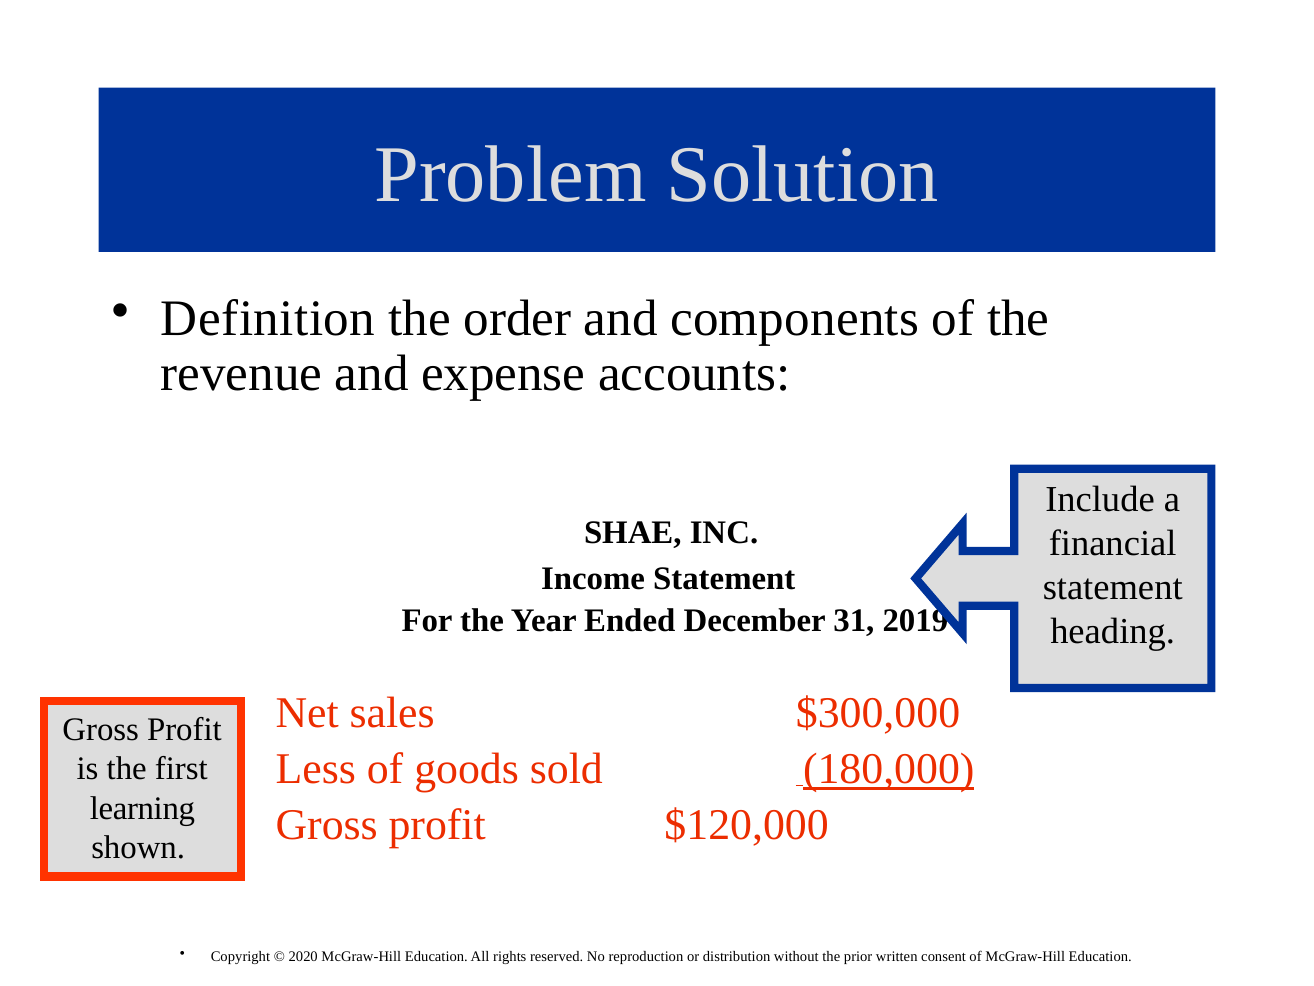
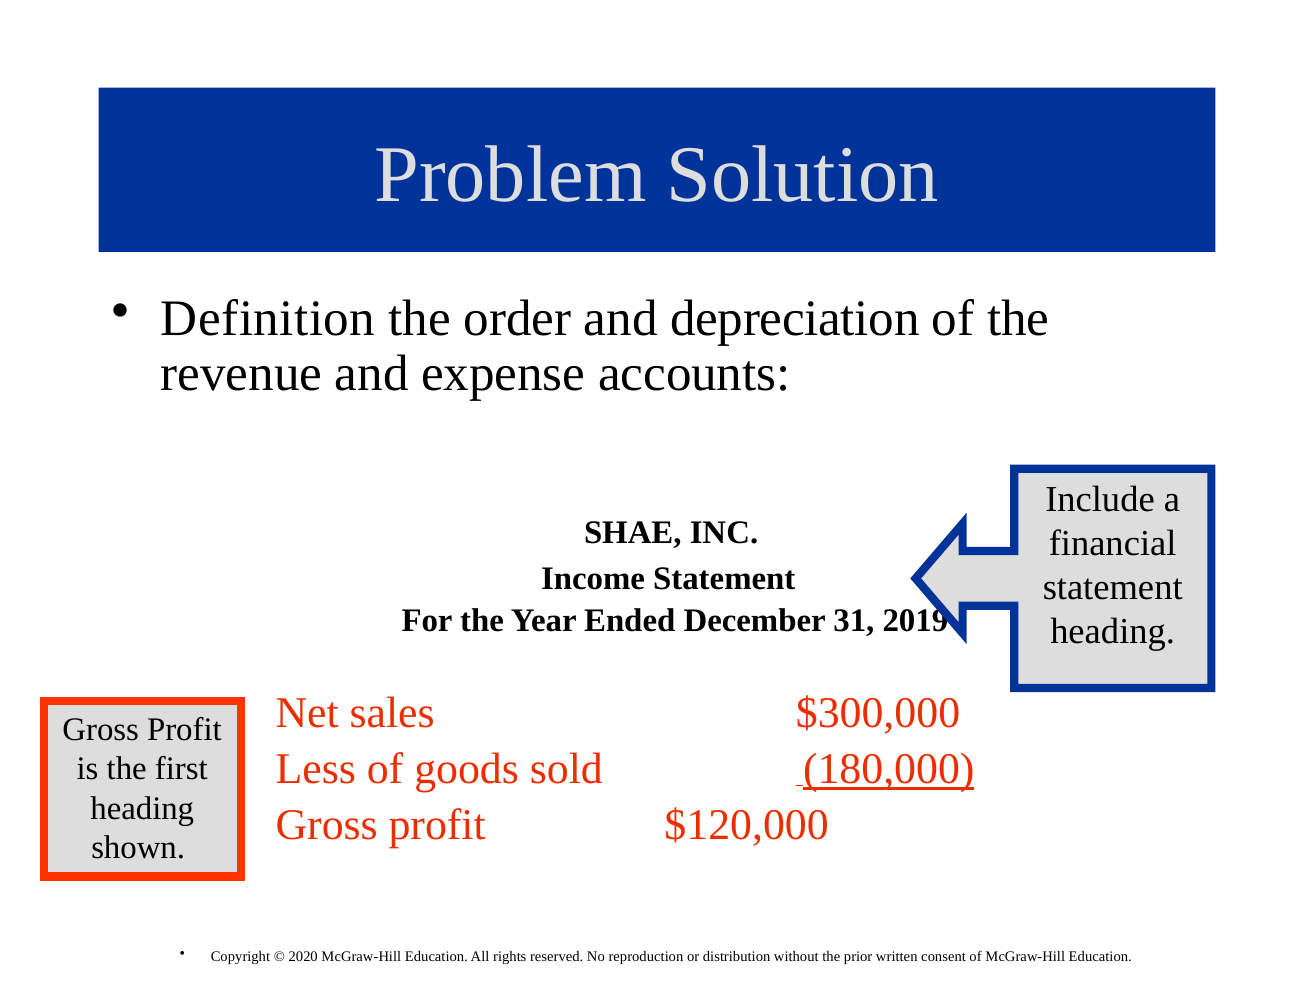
components: components -> depreciation
learning at (142, 808): learning -> heading
